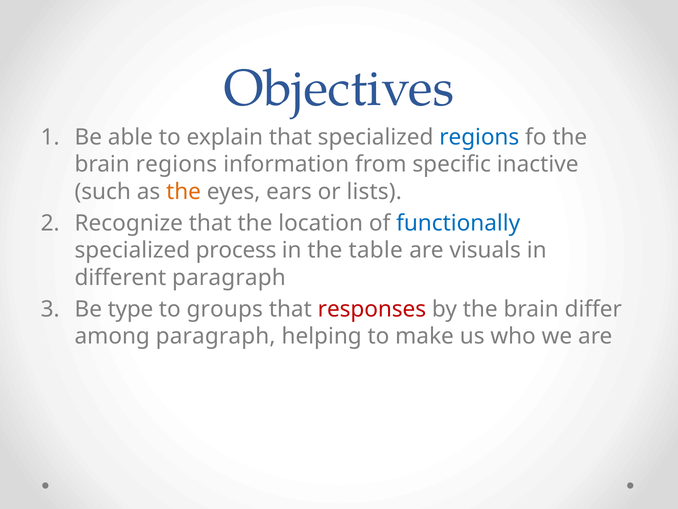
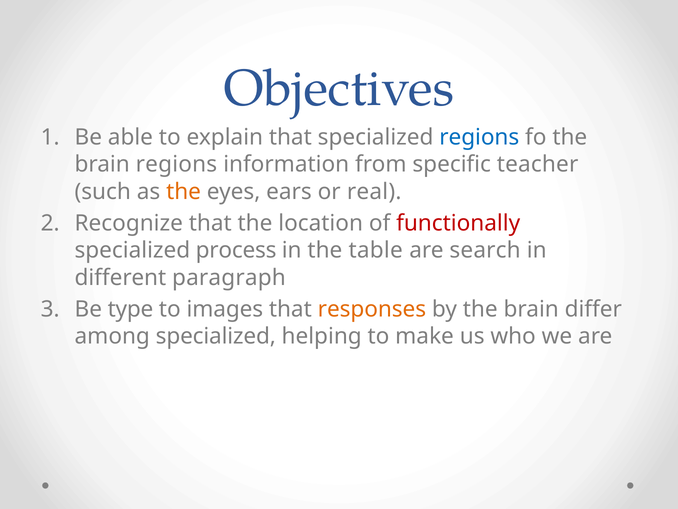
inactive: inactive -> teacher
lists: lists -> real
functionally colour: blue -> red
visuals: visuals -> search
groups: groups -> images
responses colour: red -> orange
among paragraph: paragraph -> specialized
